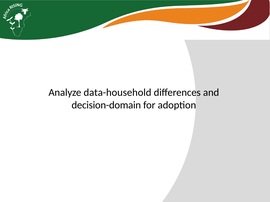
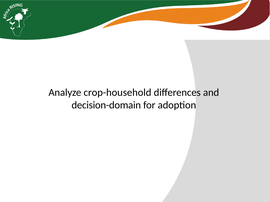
data-household: data-household -> crop-household
